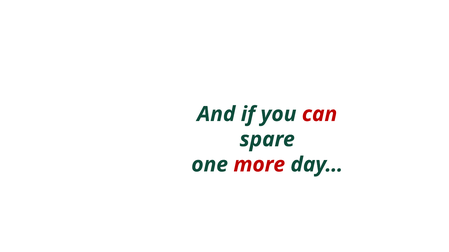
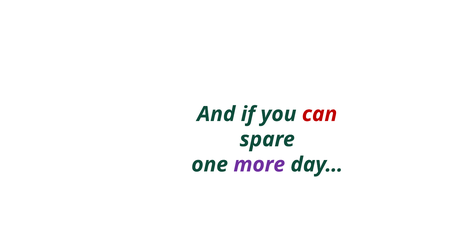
more colour: red -> purple
